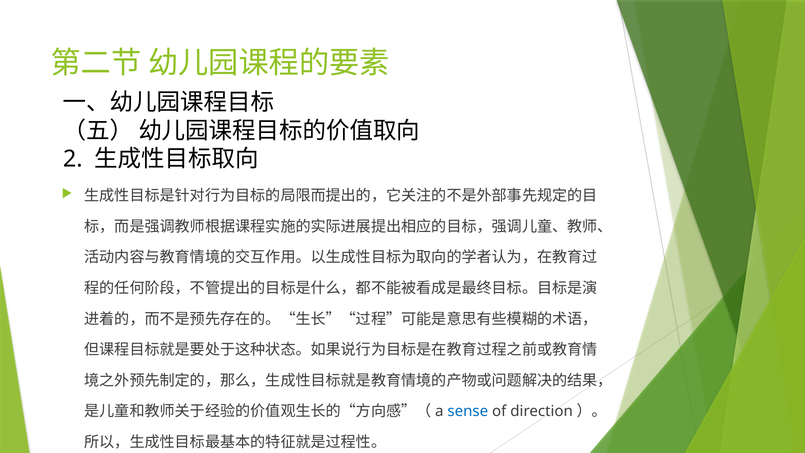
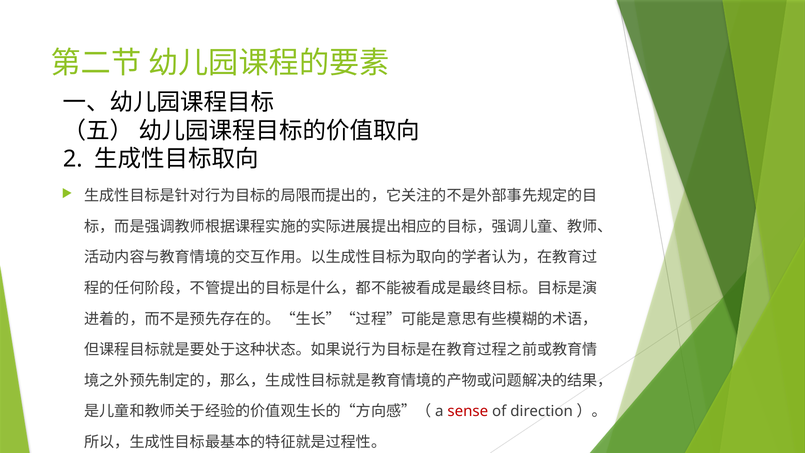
sense colour: blue -> red
